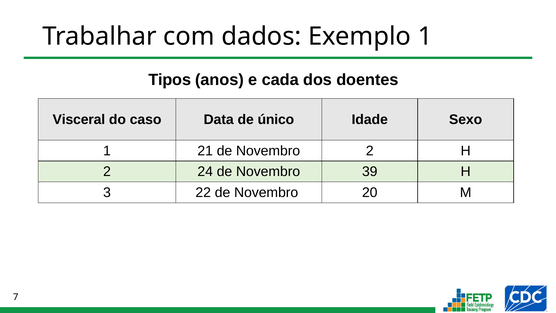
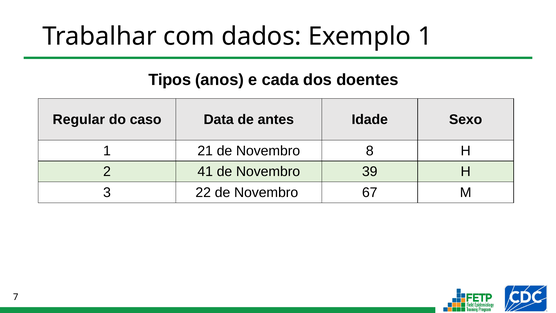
Visceral: Visceral -> Regular
único: único -> antes
Novembro 2: 2 -> 8
24: 24 -> 41
20: 20 -> 67
